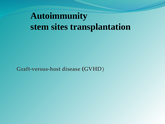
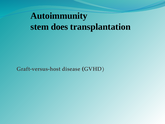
sites: sites -> does
